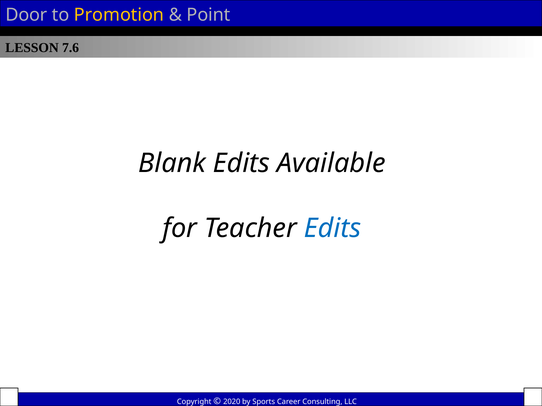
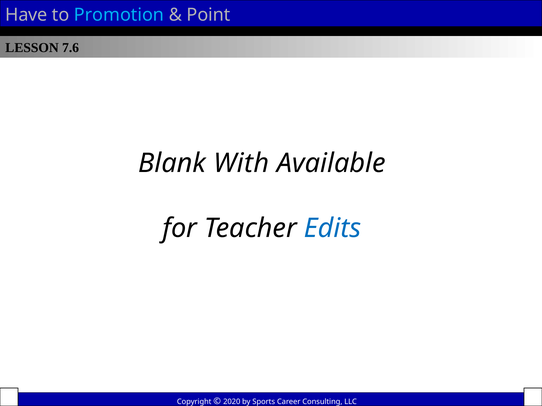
Door: Door -> Have
Promotion colour: yellow -> light blue
Blank Edits: Edits -> With
